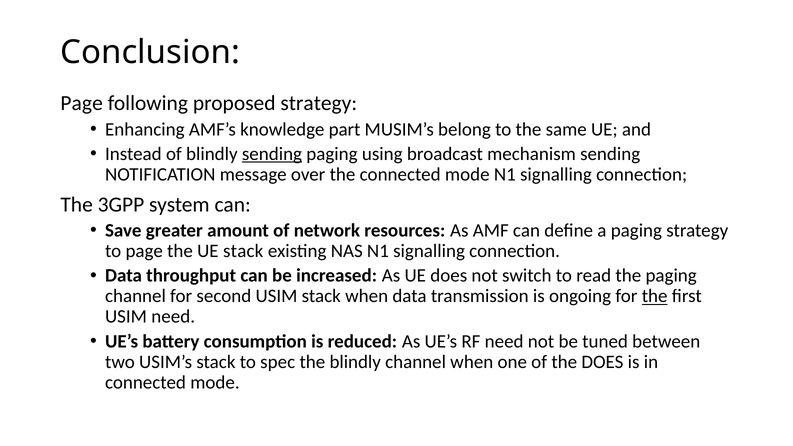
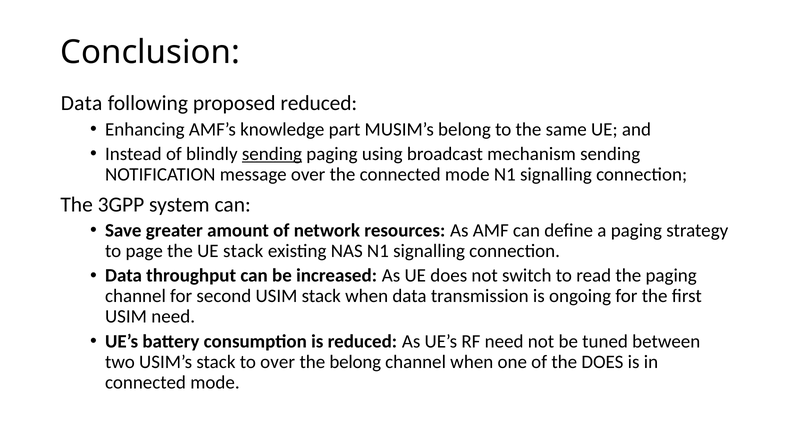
Page at (82, 103): Page -> Data
proposed strategy: strategy -> reduced
the at (655, 296) underline: present -> none
to spec: spec -> over
the blindly: blindly -> belong
